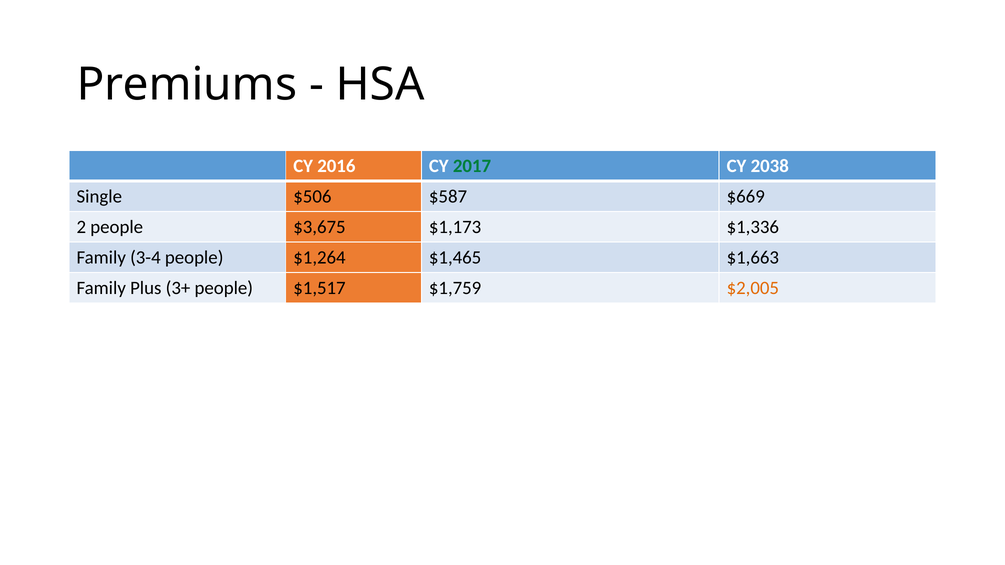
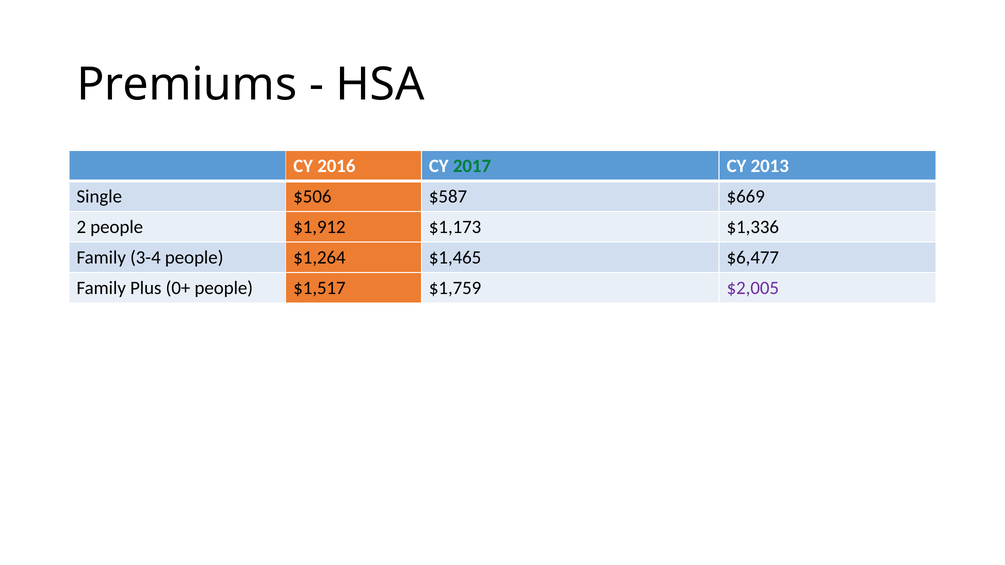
2038: 2038 -> 2013
$3,675: $3,675 -> $1,912
$1,663: $1,663 -> $6,477
3+: 3+ -> 0+
$2,005 colour: orange -> purple
